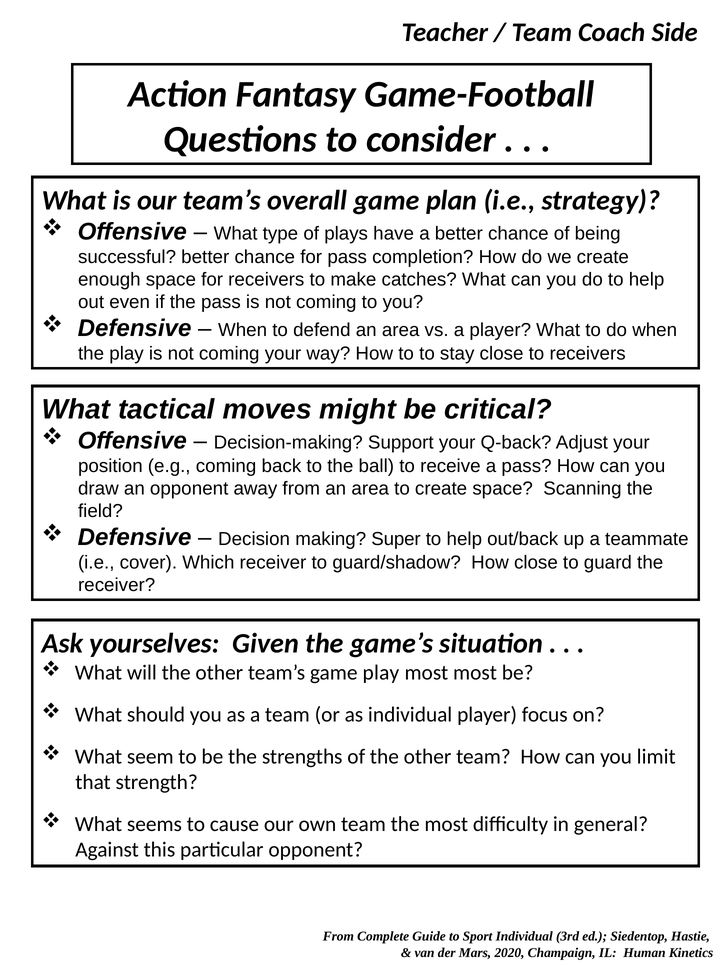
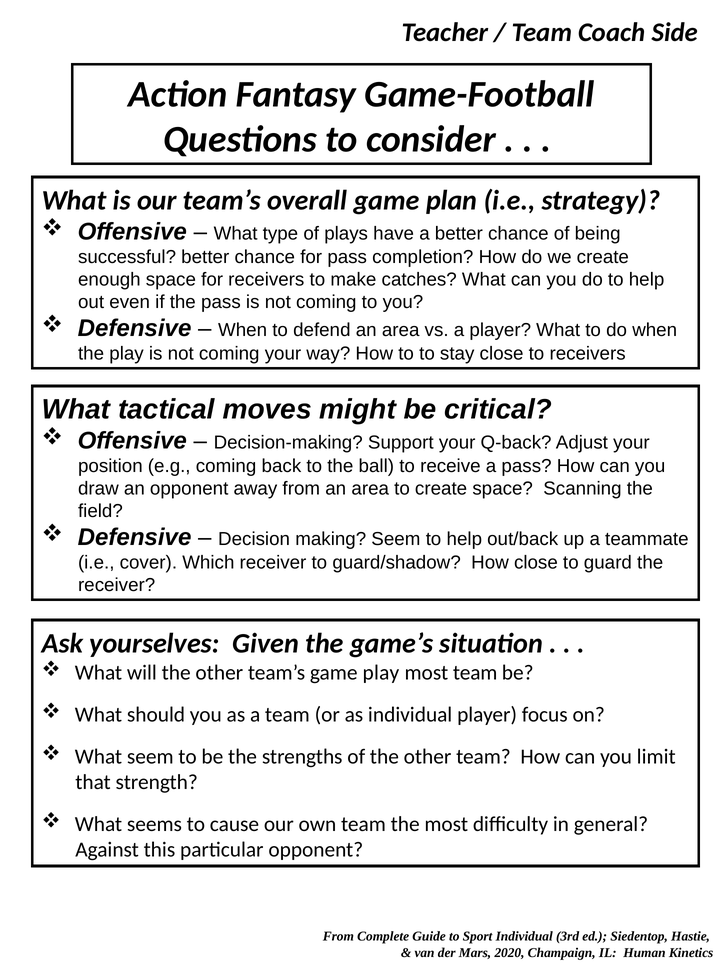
making Super: Super -> Seem
most most: most -> team
